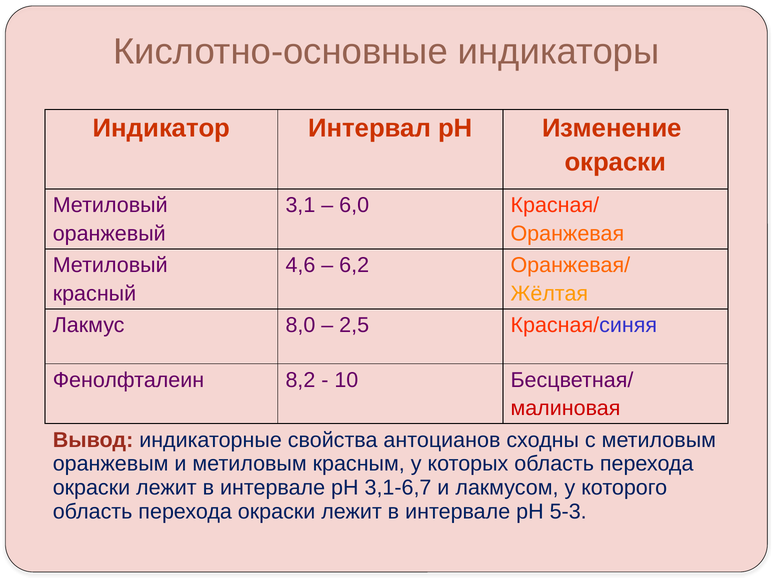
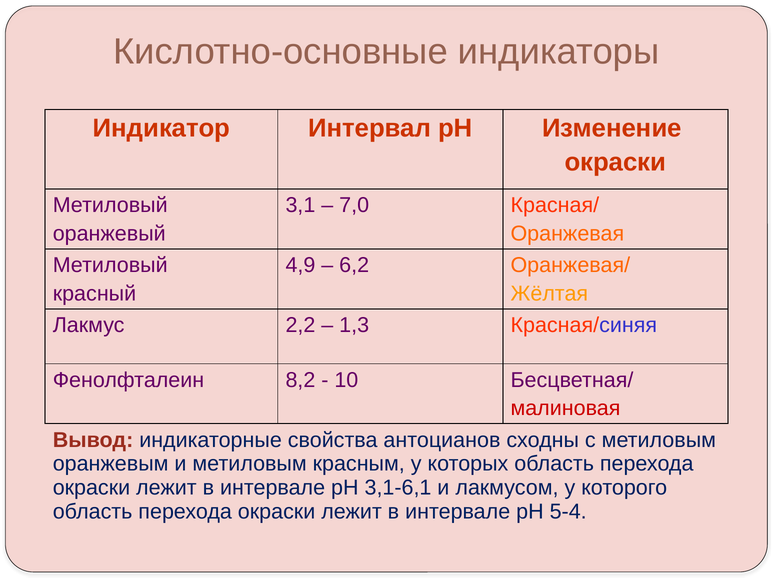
6,0: 6,0 -> 7,0
4,6: 4,6 -> 4,9
8,0: 8,0 -> 2,2
2,5: 2,5 -> 1,3
3,1-6,7: 3,1-6,7 -> 3,1-6,1
5-3: 5-3 -> 5-4
